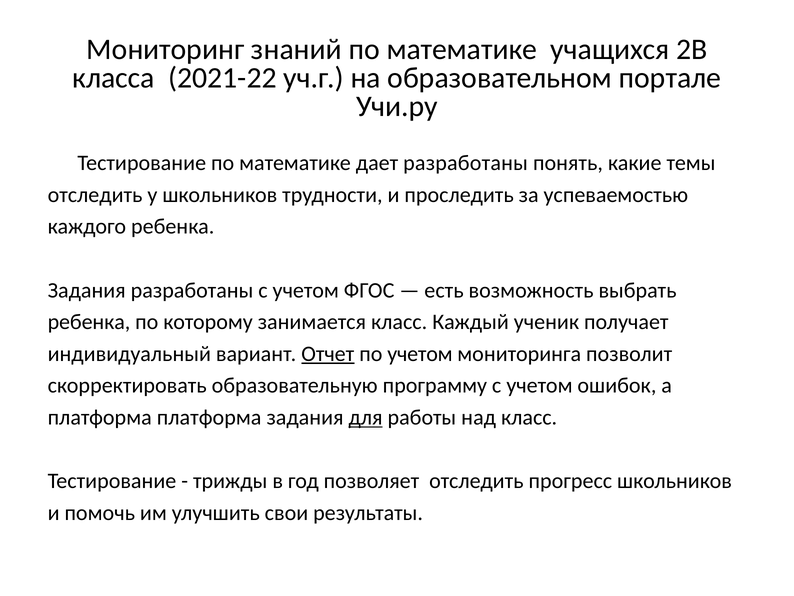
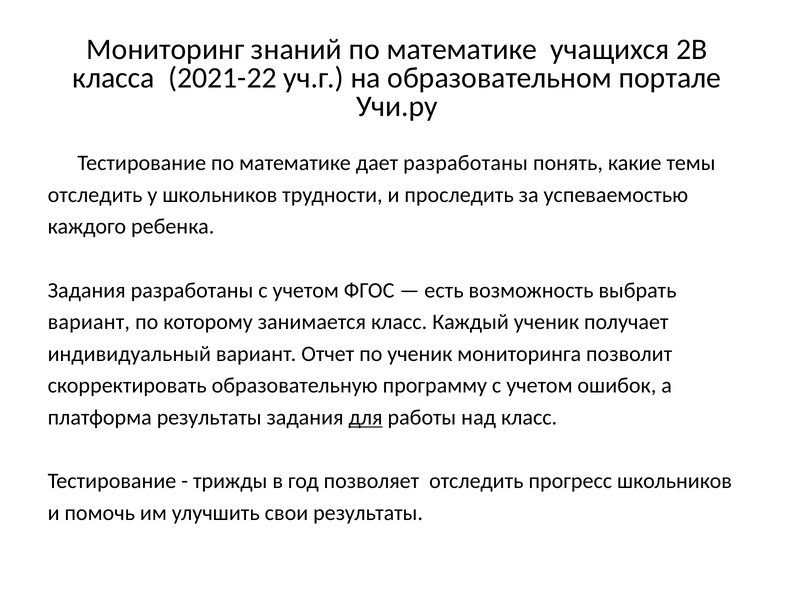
ребенка at (89, 322): ребенка -> вариант
Отчет underline: present -> none
по учетом: учетом -> ученик
платформа платформа: платформа -> результаты
